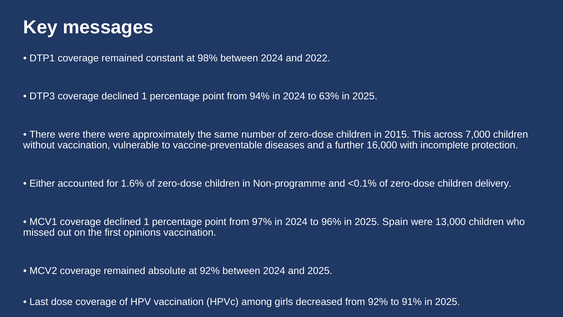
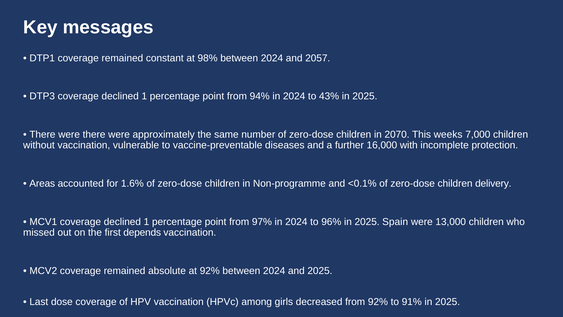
2022: 2022 -> 2057
63%: 63% -> 43%
2015: 2015 -> 2070
across: across -> weeks
Either: Either -> Areas
opinions: opinions -> depends
